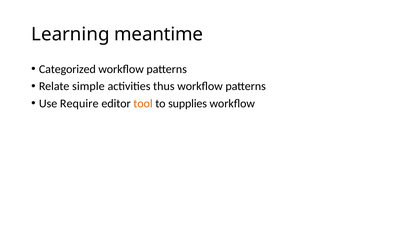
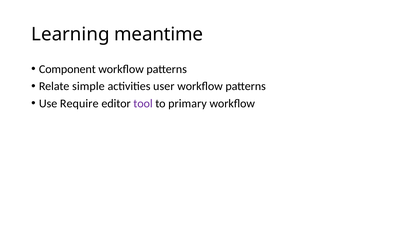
Categorized: Categorized -> Component
thus: thus -> user
tool colour: orange -> purple
supplies: supplies -> primary
